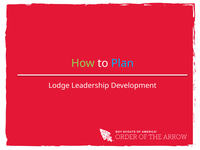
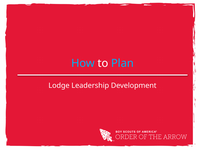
How colour: light green -> light blue
